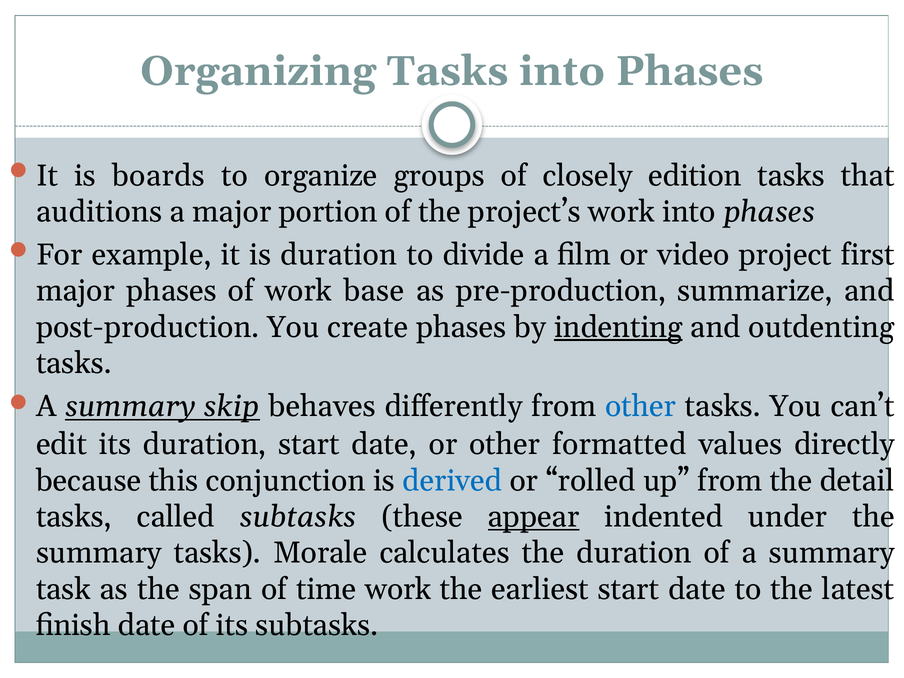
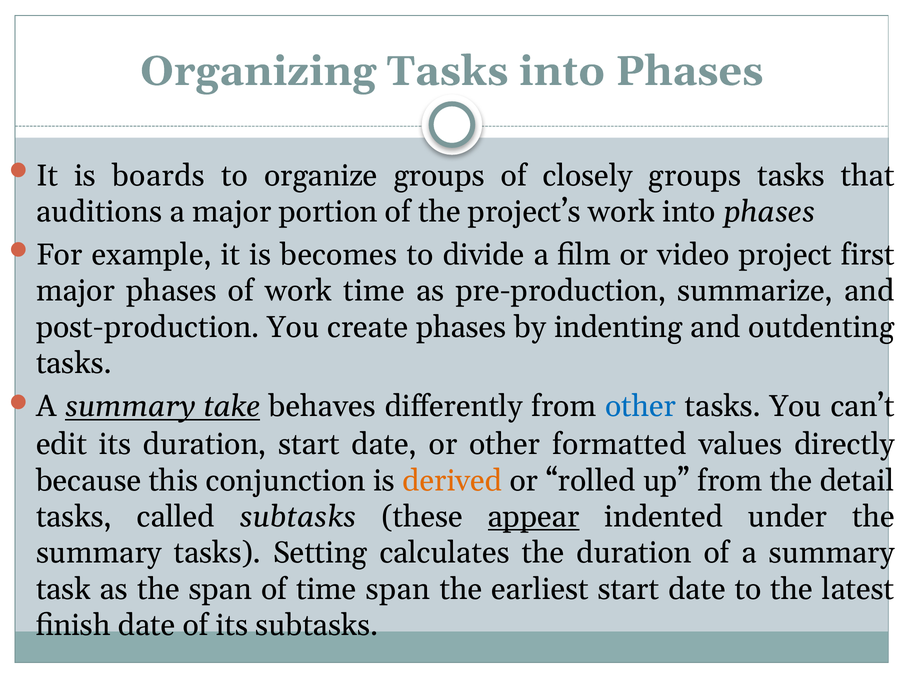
closely edition: edition -> groups
is duration: duration -> becomes
work base: base -> time
indenting underline: present -> none
skip: skip -> take
derived colour: blue -> orange
Morale: Morale -> Setting
time work: work -> span
